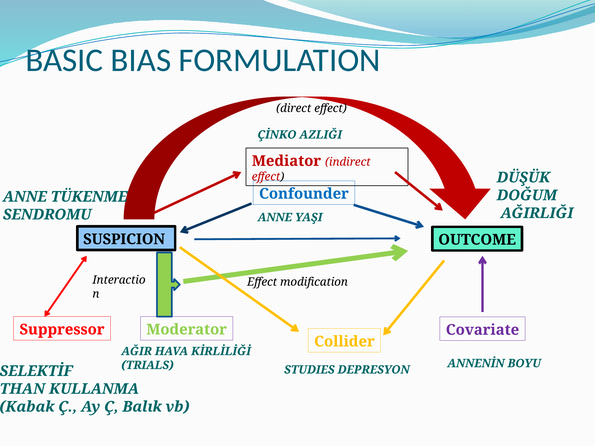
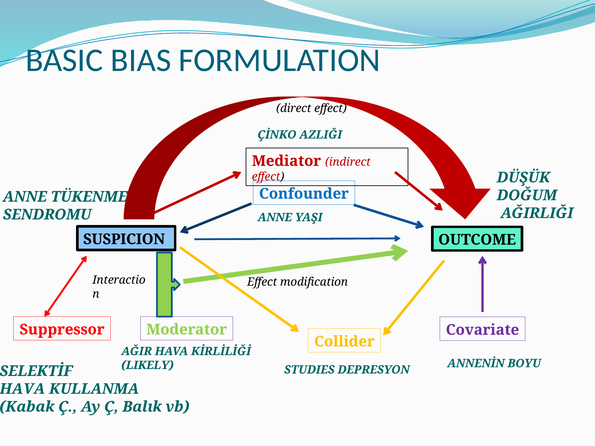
TRIALS: TRIALS -> LIKELY
THAN at (22, 389): THAN -> HAVA
